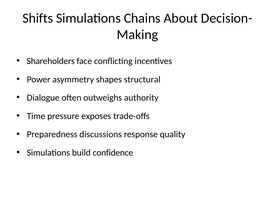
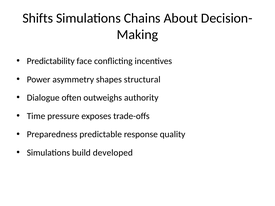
Shareholders: Shareholders -> Predictability
discussions: discussions -> predictable
confidence: confidence -> developed
